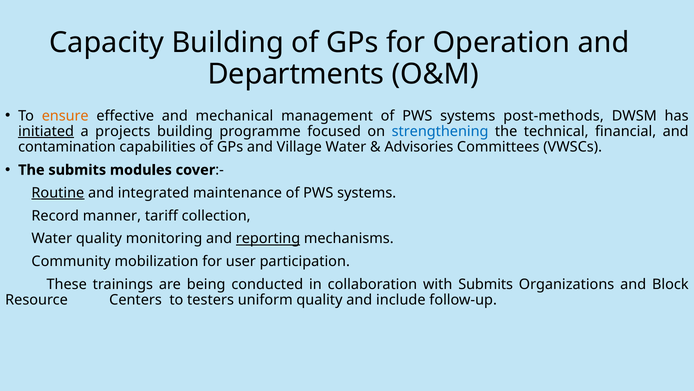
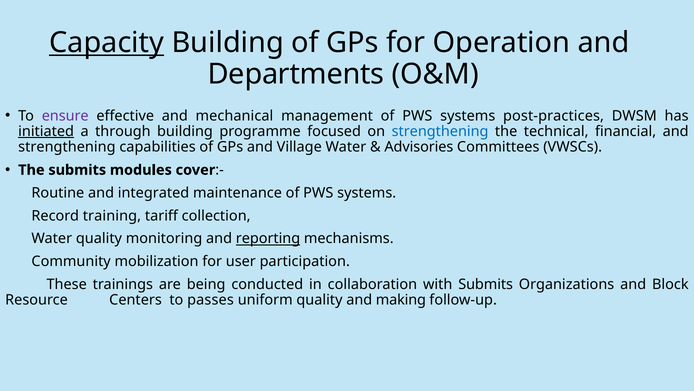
Capacity underline: none -> present
ensure colour: orange -> purple
post-methods: post-methods -> post-practices
projects: projects -> through
contamination at (67, 147): contamination -> strengthening
Routine underline: present -> none
manner: manner -> training
testers: testers -> passes
include: include -> making
